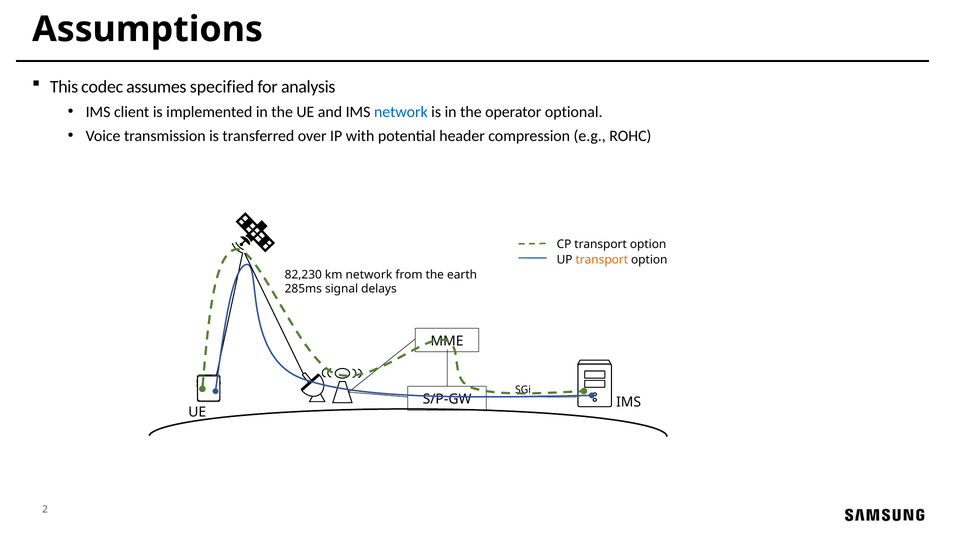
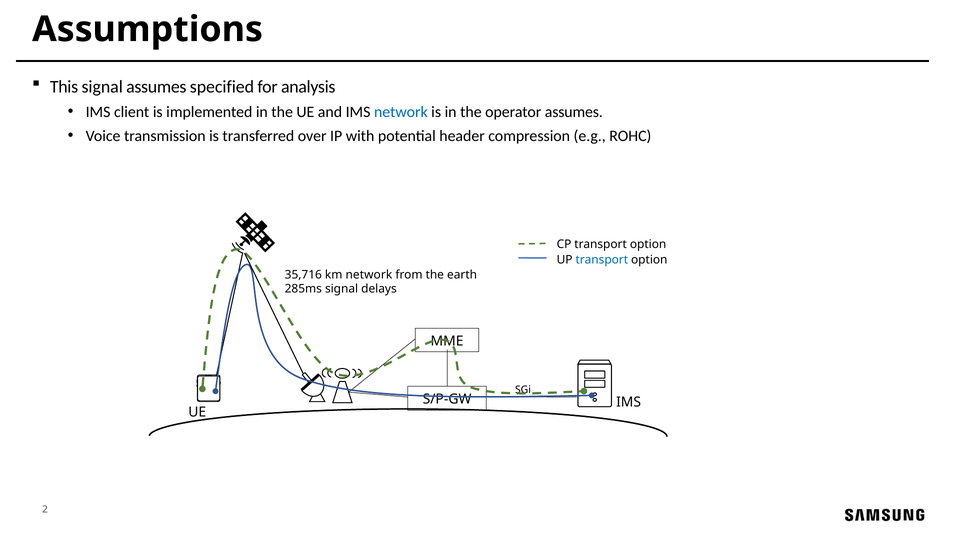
This codec: codec -> signal
operator optional: optional -> assumes
transport at (602, 260) colour: orange -> blue
82,230: 82,230 -> 35,716
